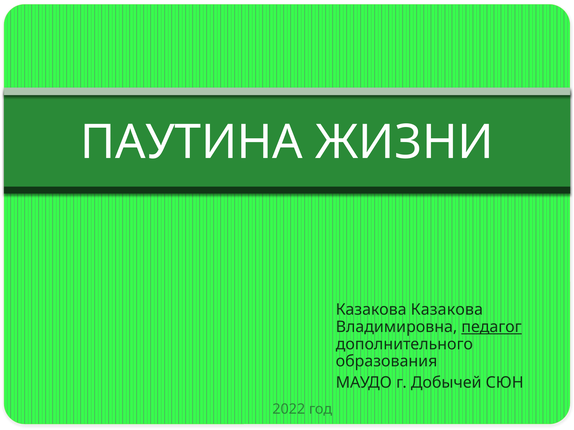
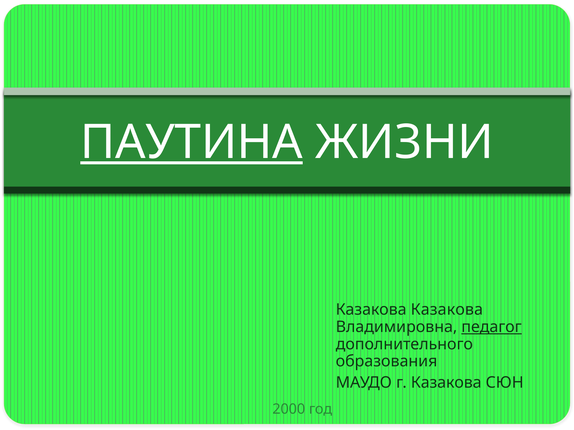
ПАУТИНА underline: none -> present
г Добычей: Добычей -> Казакова
2022: 2022 -> 2000
